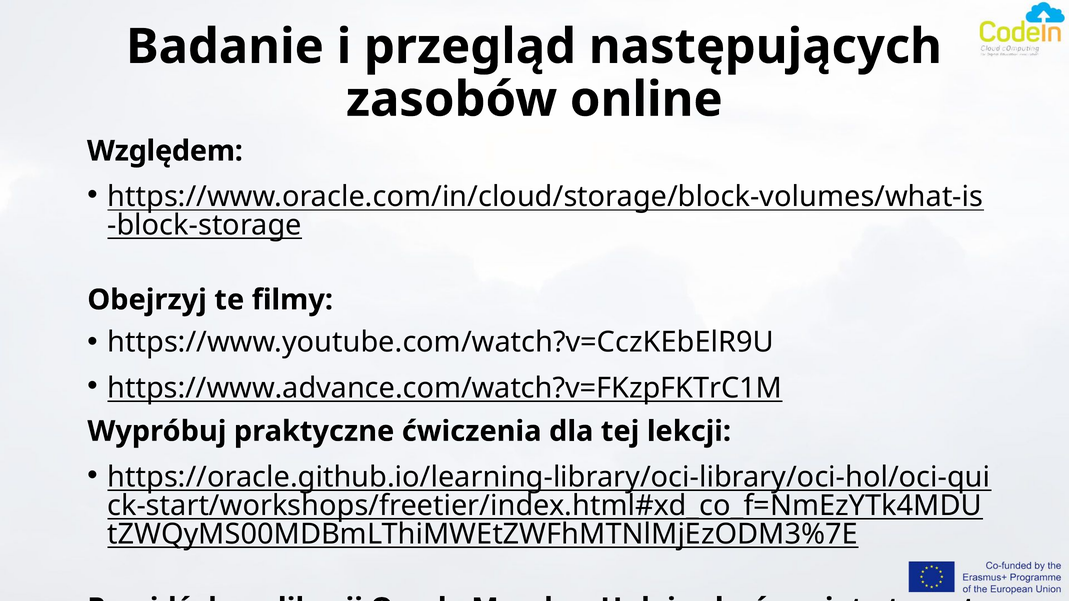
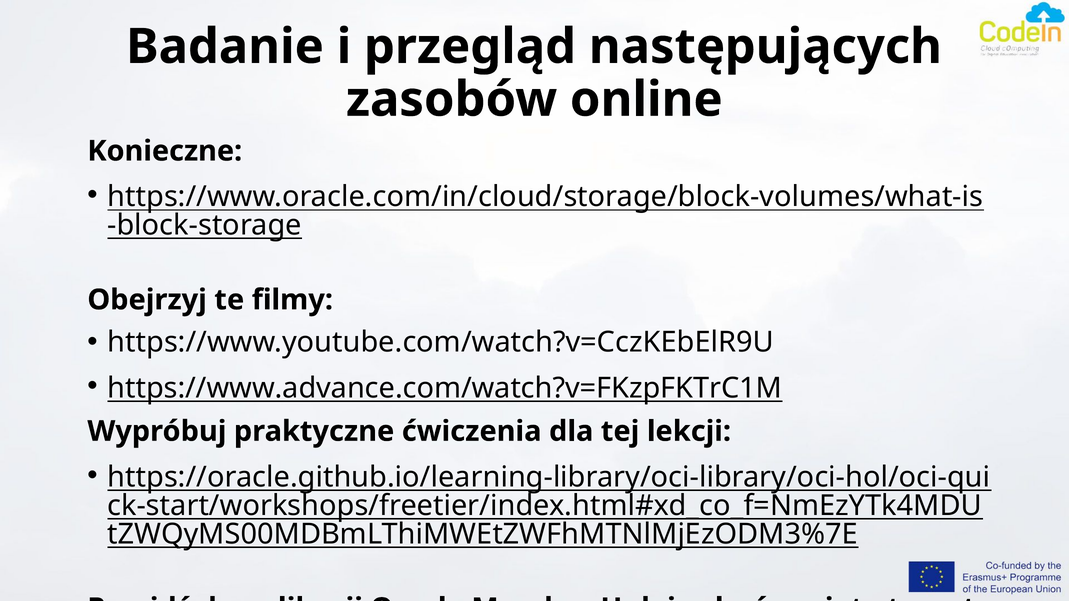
Względem: Względem -> Konieczne
